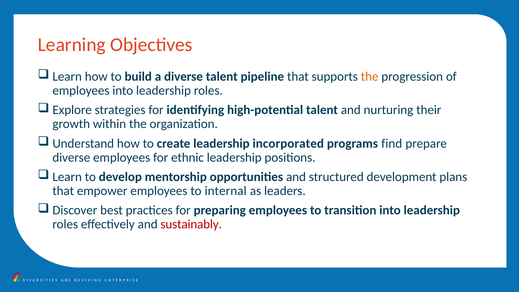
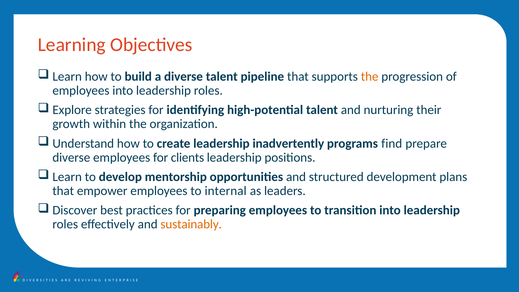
incorporated: incorporated -> inadvertently
ethnic: ethnic -> clients
sustainably colour: red -> orange
